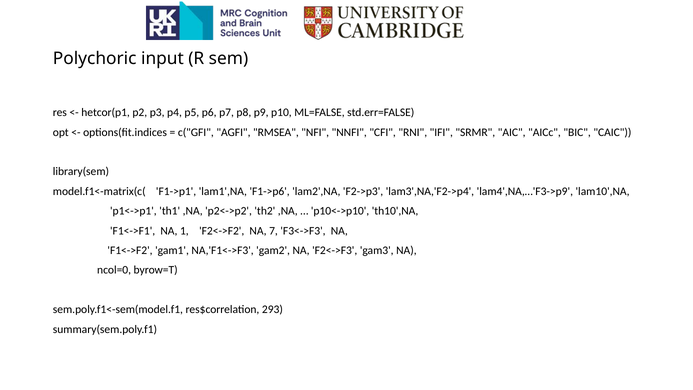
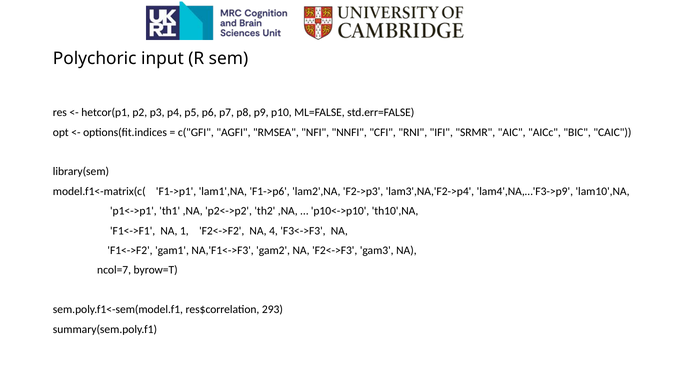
7: 7 -> 4
ncol=0: ncol=0 -> ncol=7
